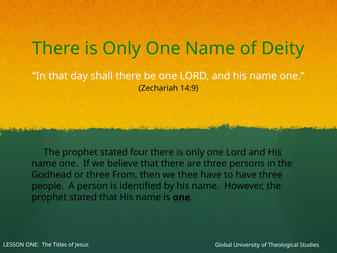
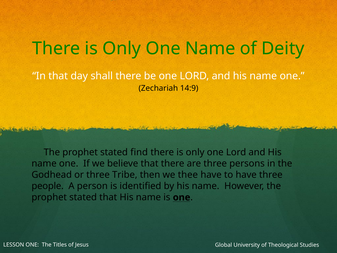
four: four -> find
From: From -> Tribe
